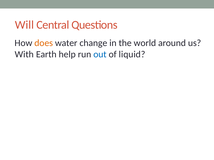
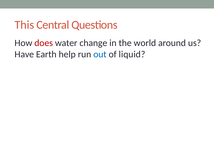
Will: Will -> This
does colour: orange -> red
With: With -> Have
